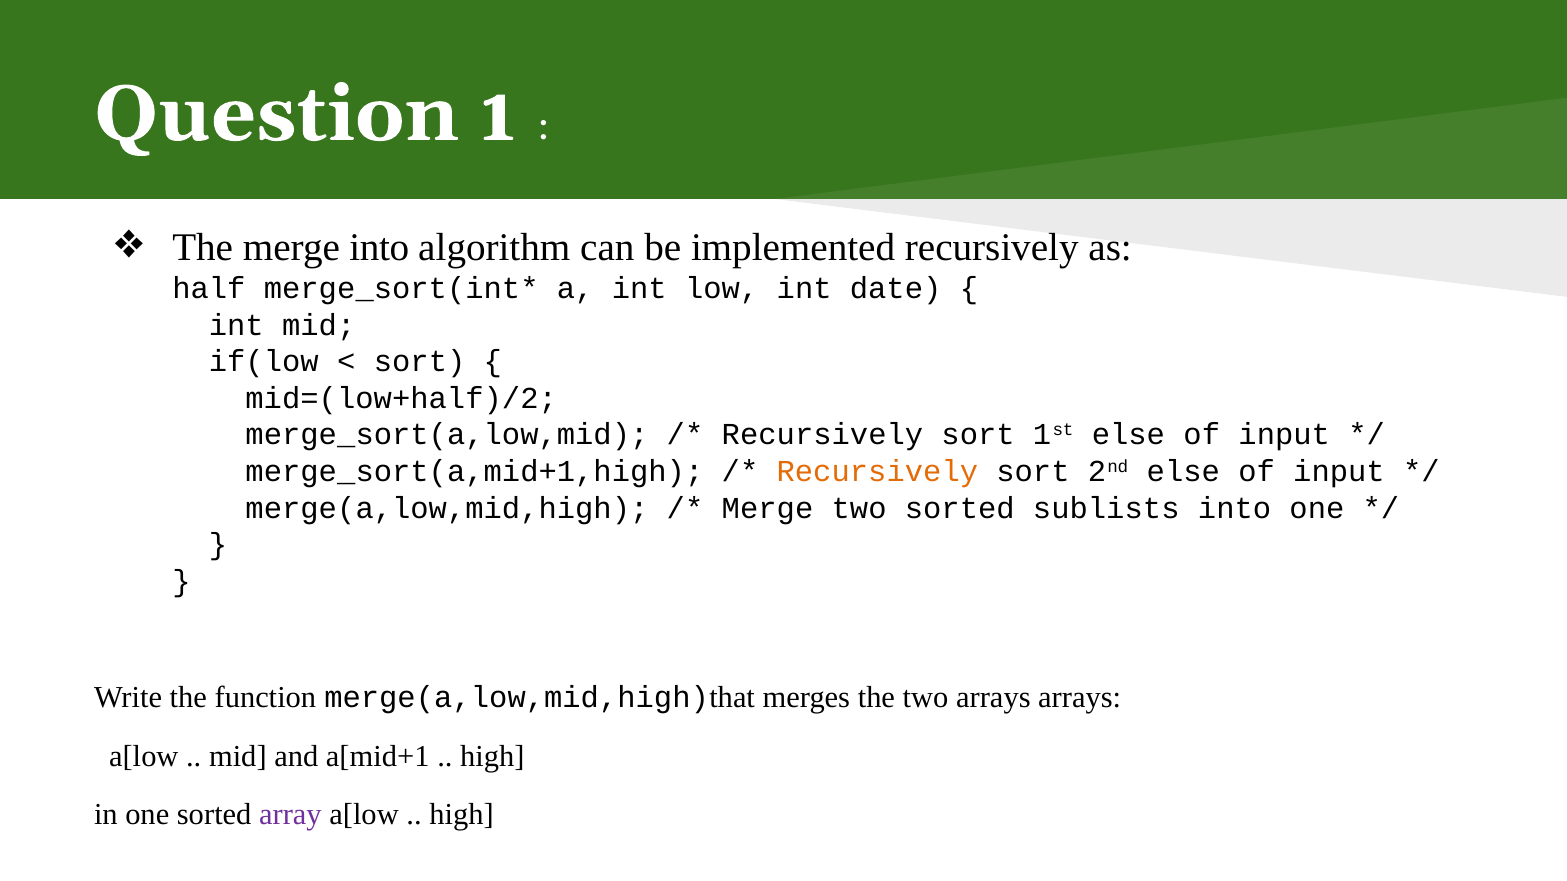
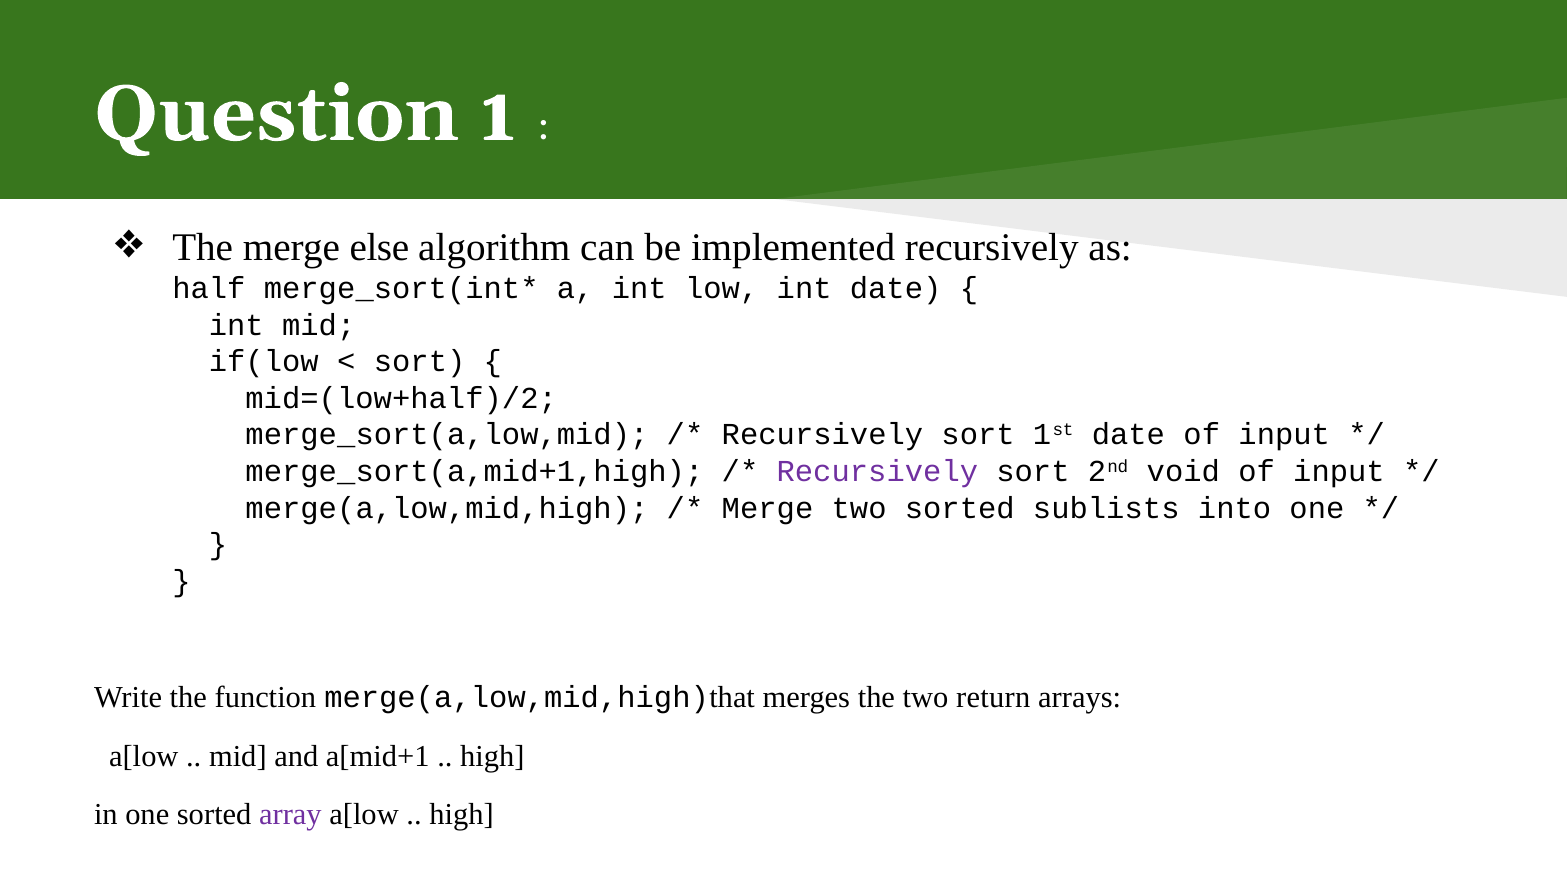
merge into: into -> else
1st else: else -> date
Recursively at (877, 472) colour: orange -> purple
2nd else: else -> void
two arrays: arrays -> return
